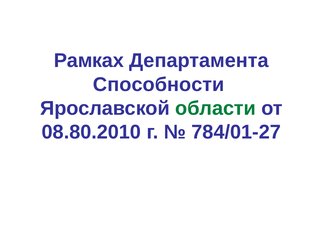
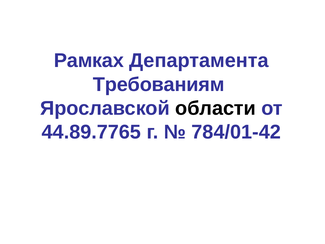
Способности: Способности -> Требованиям
области colour: green -> black
08.80.2010: 08.80.2010 -> 44.89.7765
784/01-27: 784/01-27 -> 784/01-42
